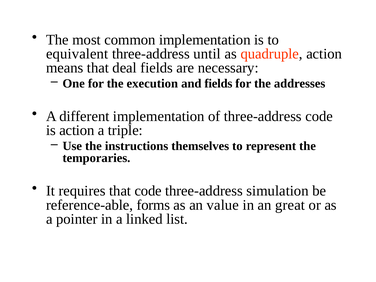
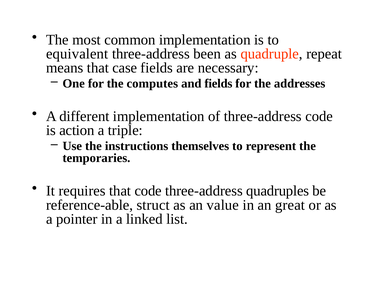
until: until -> been
quadruple action: action -> repeat
deal: deal -> case
execution: execution -> computes
simulation: simulation -> quadruples
forms: forms -> struct
